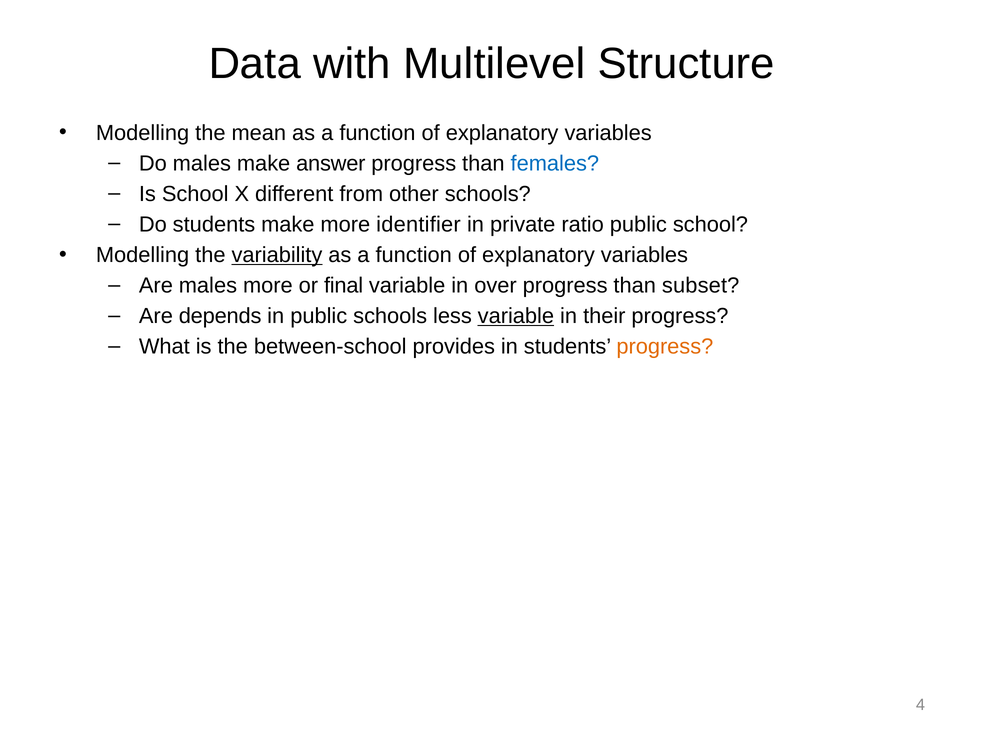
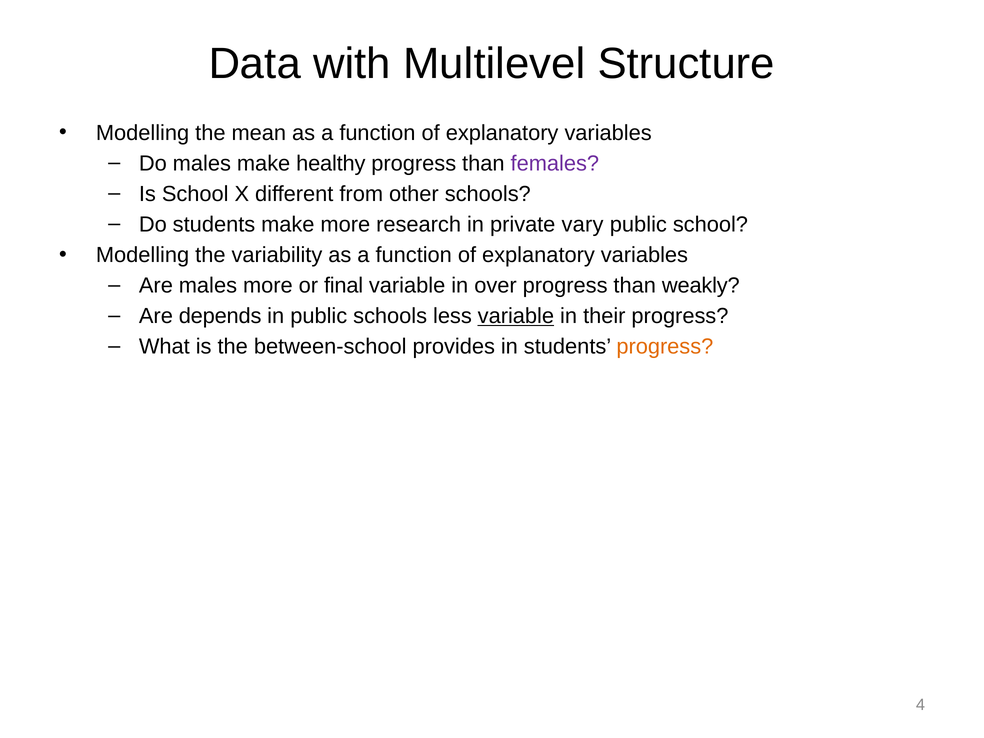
answer: answer -> healthy
females colour: blue -> purple
identifier: identifier -> research
ratio: ratio -> vary
variability underline: present -> none
subset: subset -> weakly
